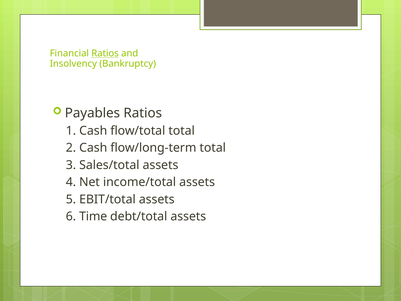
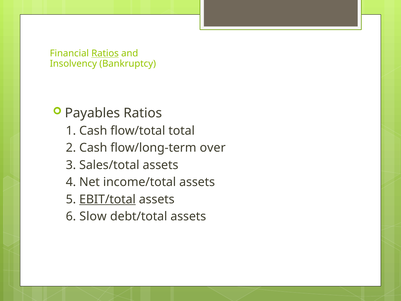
flow/long-term total: total -> over
EBIT/total underline: none -> present
Time: Time -> Slow
